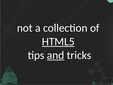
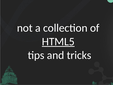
and underline: present -> none
